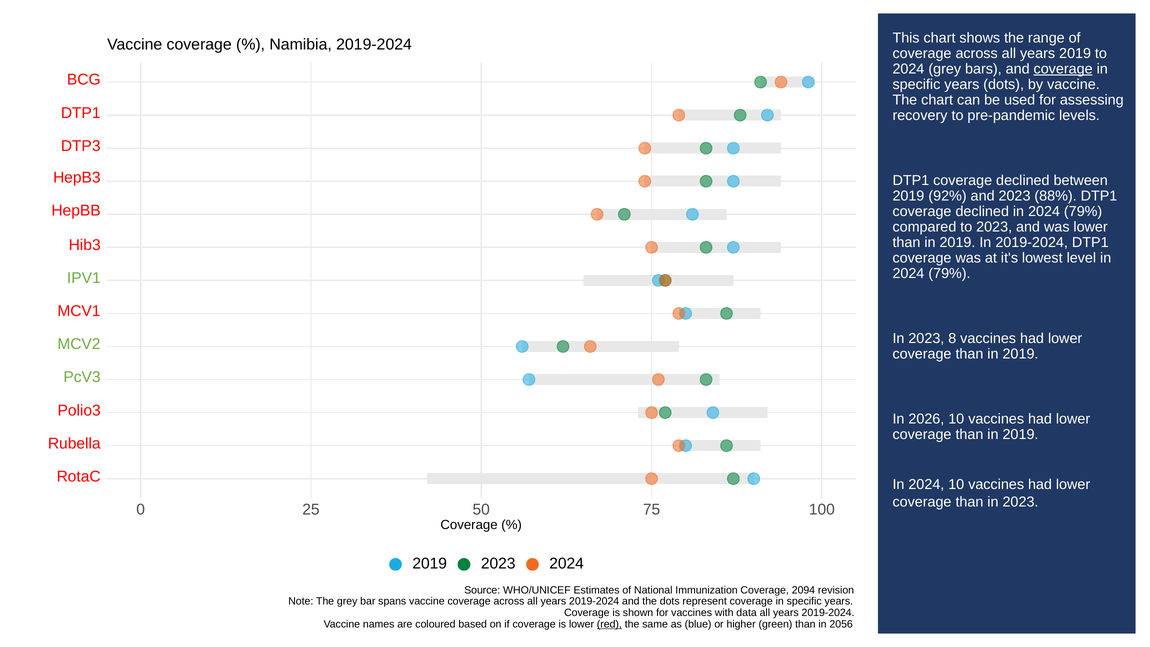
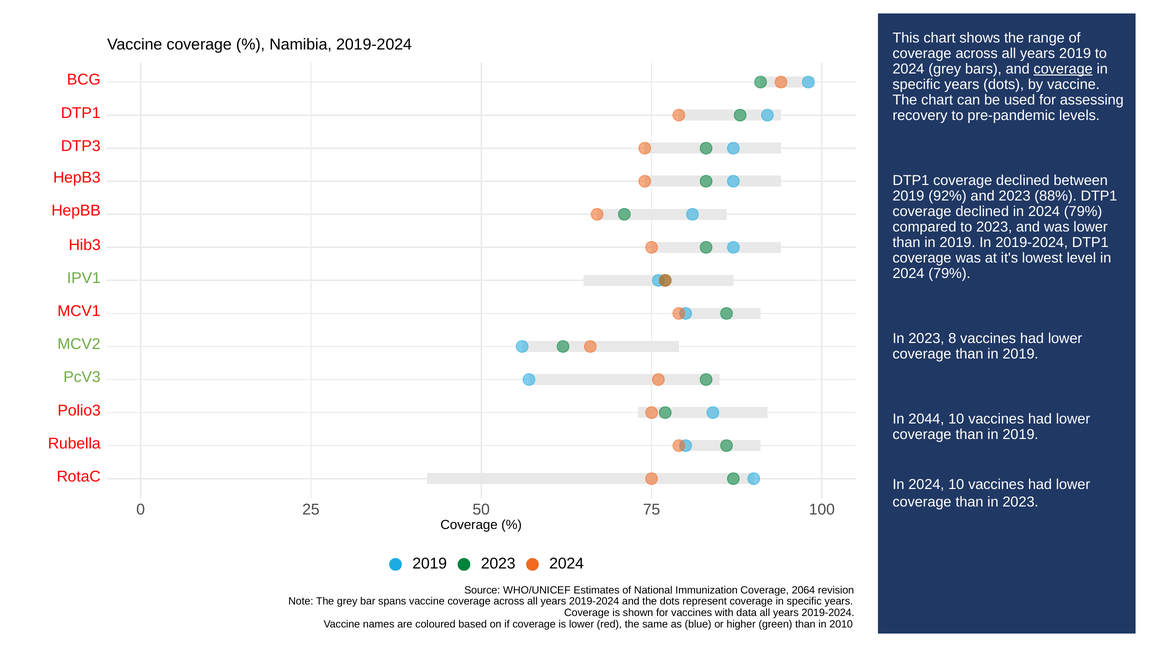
2026: 2026 -> 2044
2094: 2094 -> 2064
red underline: present -> none
2056: 2056 -> 2010
